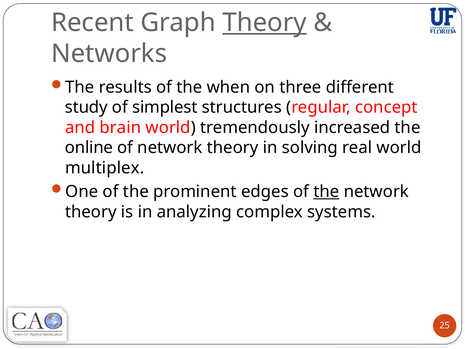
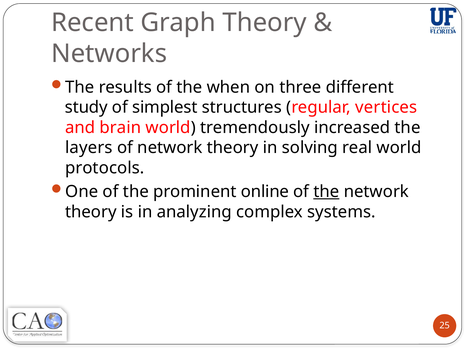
Theory at (265, 23) underline: present -> none
concept: concept -> vertices
online: online -> layers
multiplex: multiplex -> protocols
edges: edges -> online
